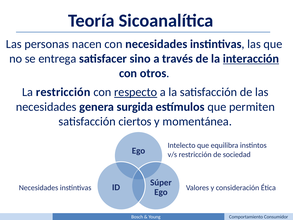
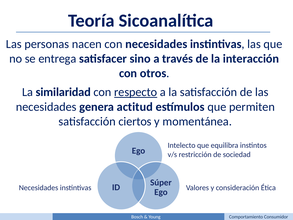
interacción underline: present -> none
La restricción: restricción -> similaridad
surgida: surgida -> actitud
